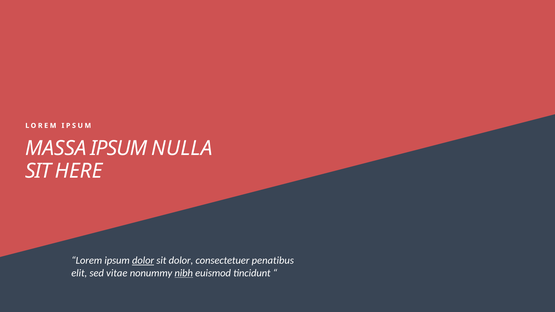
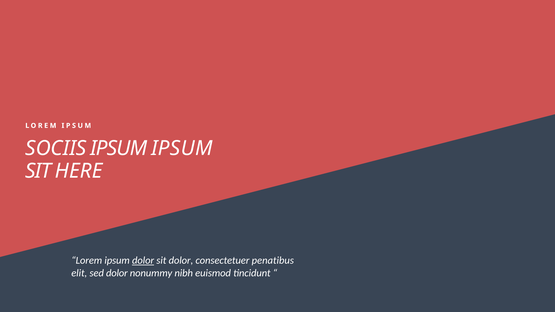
MASSA: MASSA -> SOCIIS
IPSUM NULLA: NULLA -> IPSUM
sed vitae: vitae -> dolor
nibh underline: present -> none
